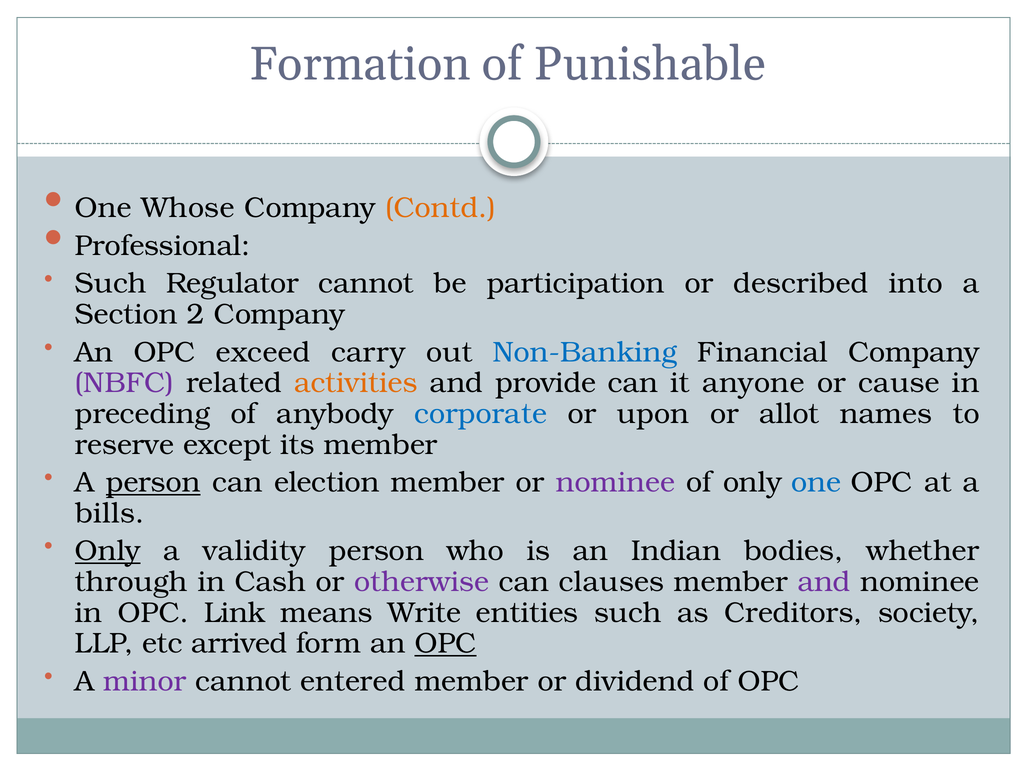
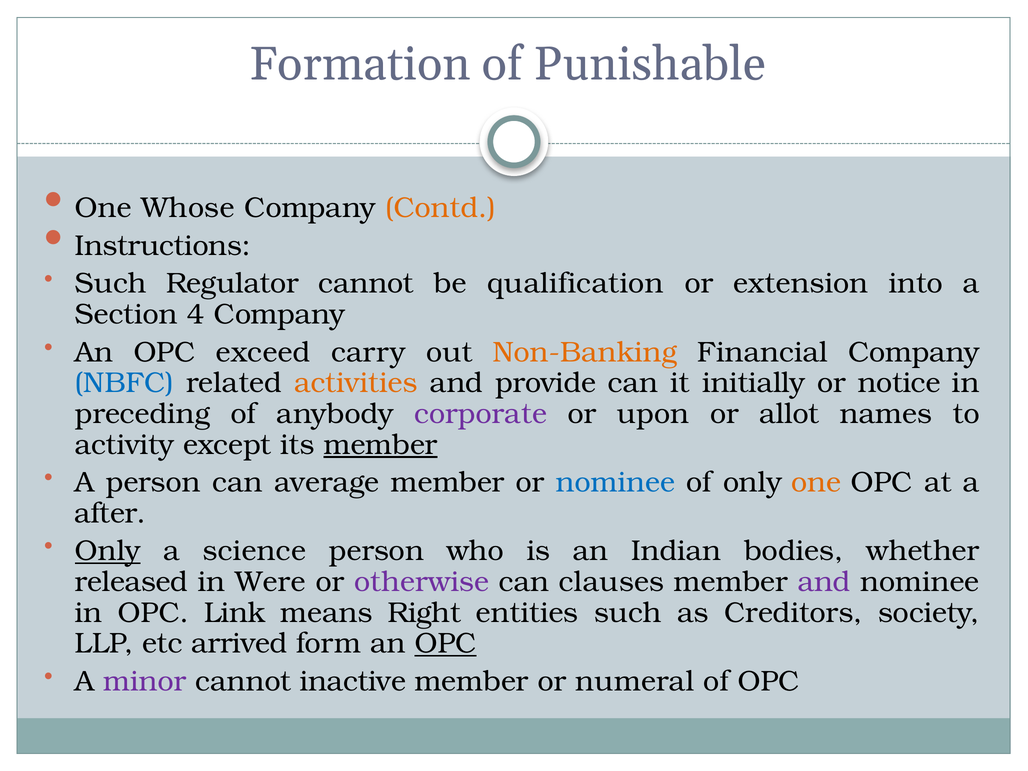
Professional: Professional -> Instructions
participation: participation -> qualification
described: described -> extension
2: 2 -> 4
Non-Banking colour: blue -> orange
NBFC colour: purple -> blue
anyone: anyone -> initially
cause: cause -> notice
corporate colour: blue -> purple
reserve: reserve -> activity
member at (381, 445) underline: none -> present
person at (153, 482) underline: present -> none
election: election -> average
nominee at (615, 482) colour: purple -> blue
one at (816, 482) colour: blue -> orange
bills: bills -> after
validity: validity -> science
through: through -> released
Cash: Cash -> Were
Write: Write -> Right
entered: entered -> inactive
dividend: dividend -> numeral
